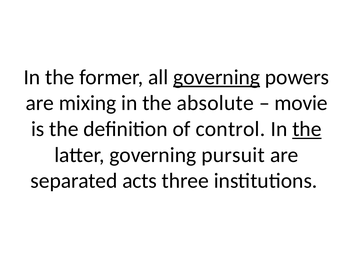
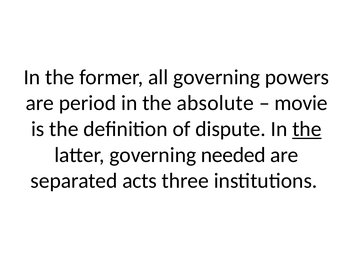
governing at (217, 77) underline: present -> none
mixing: mixing -> period
control: control -> dispute
pursuit: pursuit -> needed
